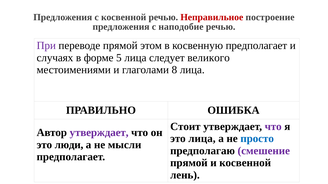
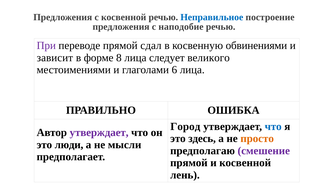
Неправильное colour: red -> blue
этом: этом -> сдал
косвенную предполагает: предполагает -> обвинениями
случаях: случаях -> зависит
5: 5 -> 8
8: 8 -> 6
Стоит: Стоит -> Город
что at (273, 127) colour: purple -> blue
это лица: лица -> здесь
просто colour: blue -> orange
